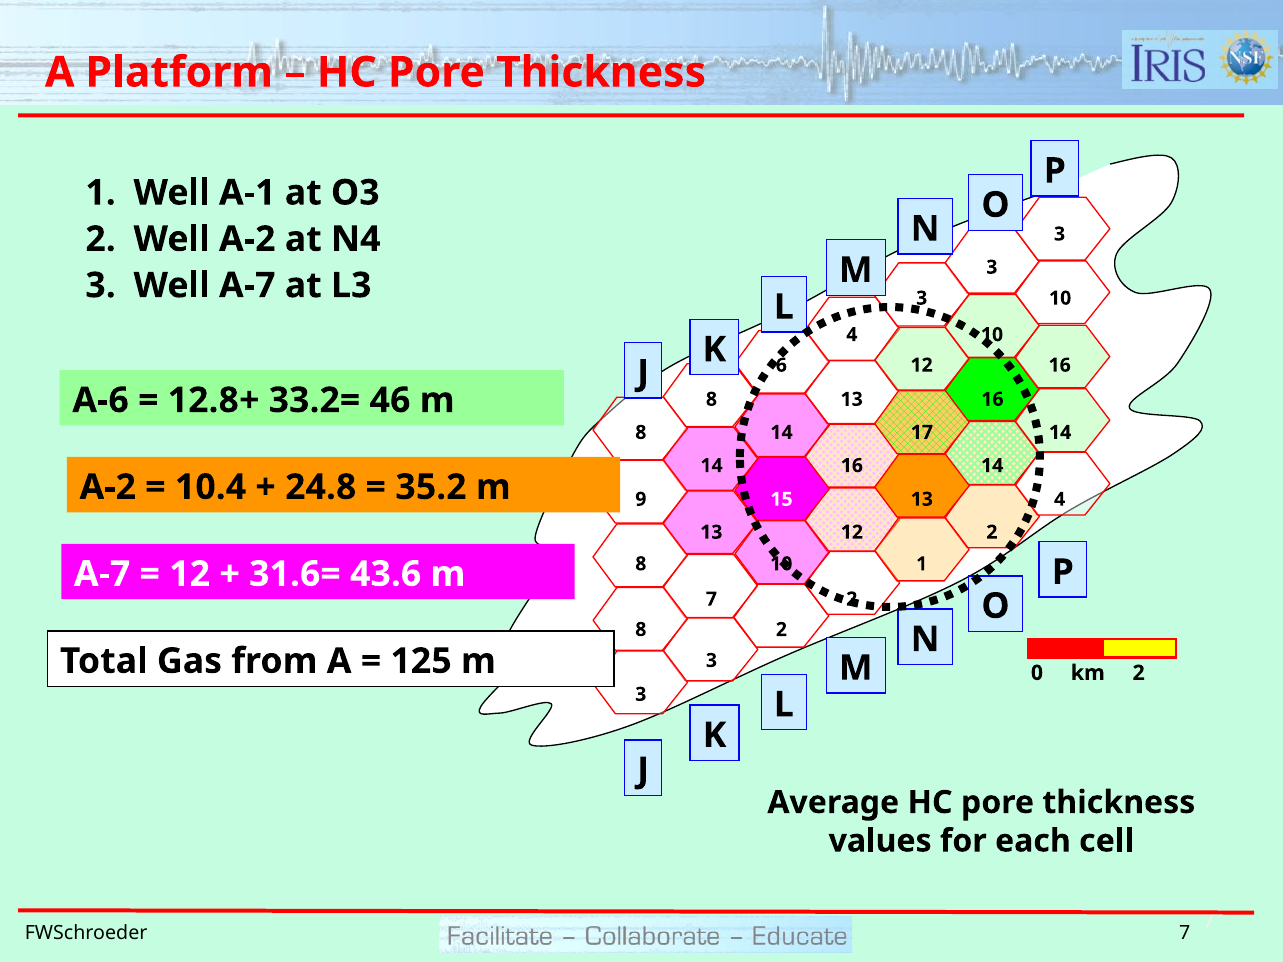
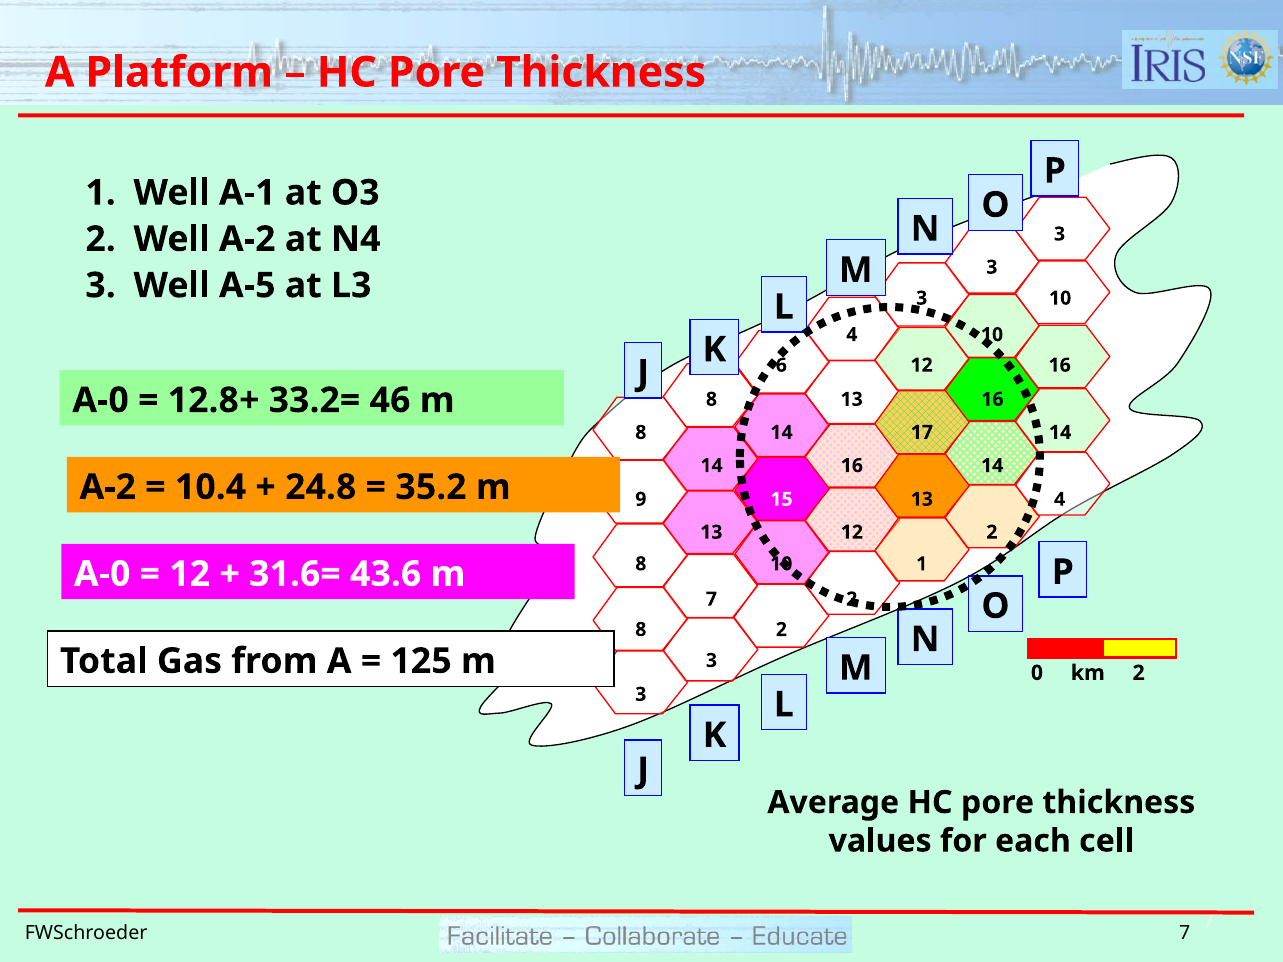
Well A-7: A-7 -> A-5
A-6 at (101, 400): A-6 -> A-0
A-7 at (102, 574): A-7 -> A-0
